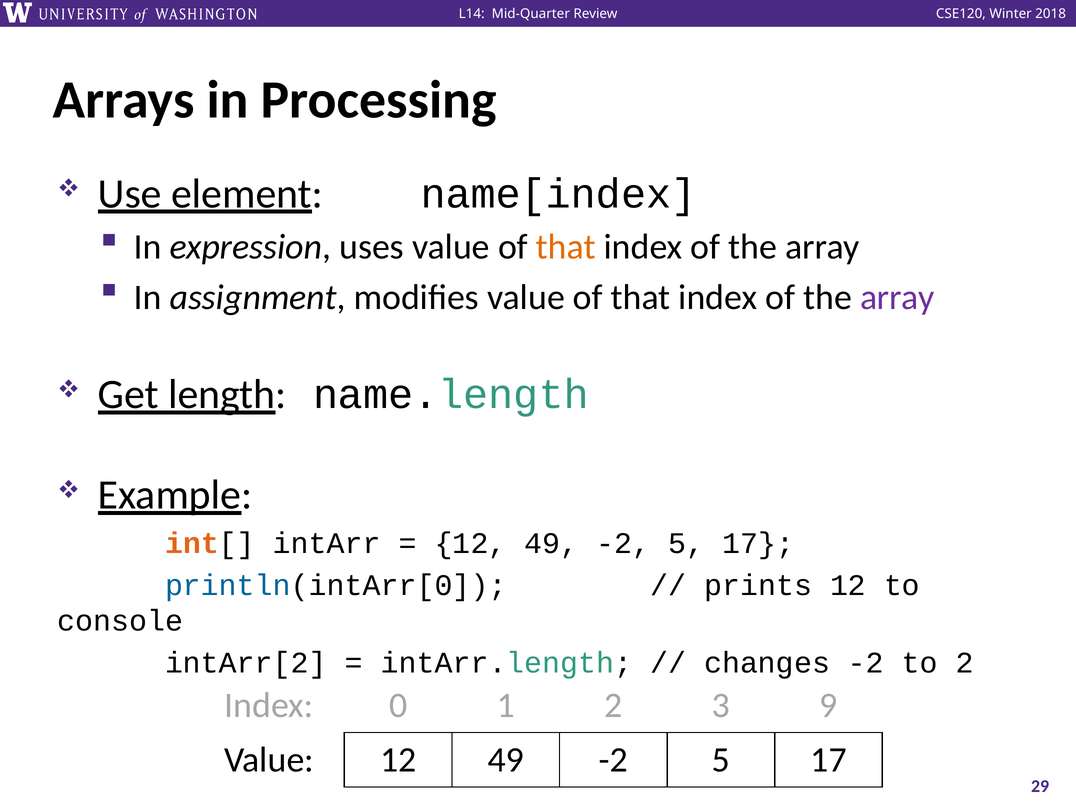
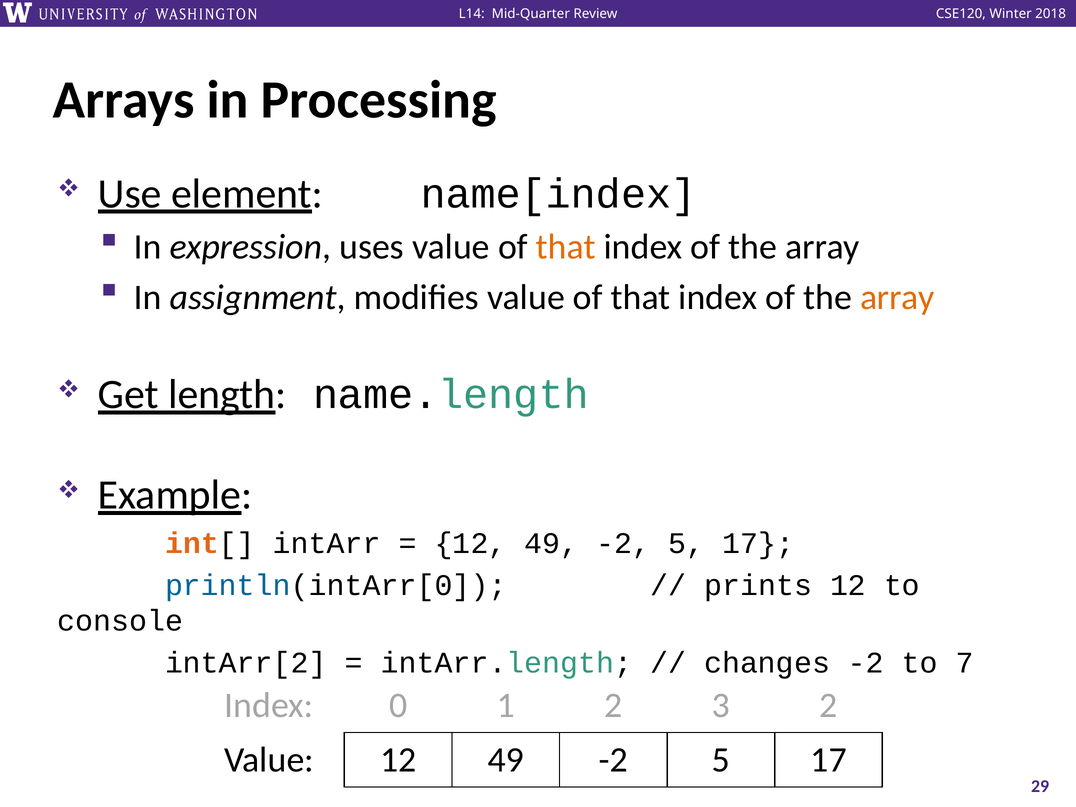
array at (897, 297) colour: purple -> orange
to 2: 2 -> 7
3 9: 9 -> 2
